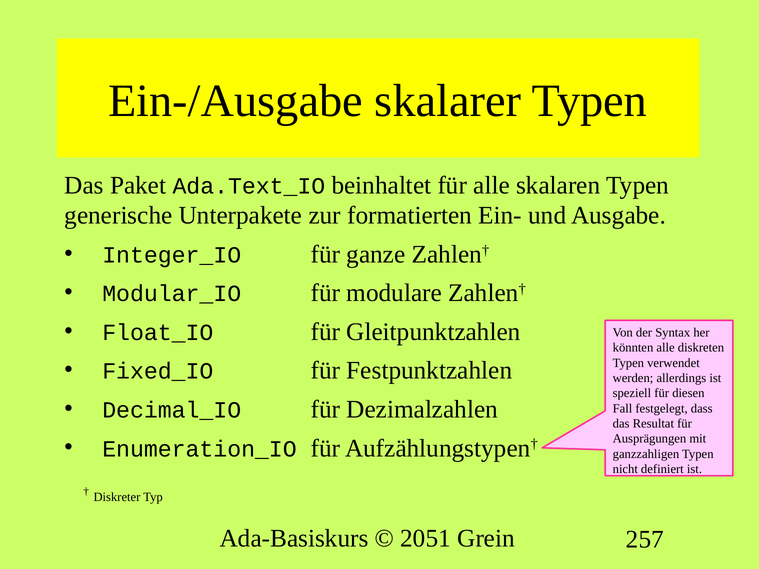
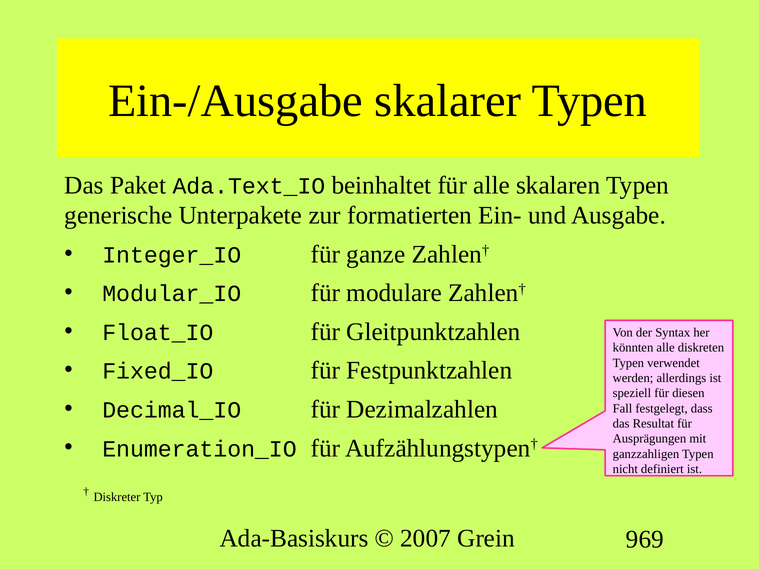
2051: 2051 -> 2007
257: 257 -> 969
